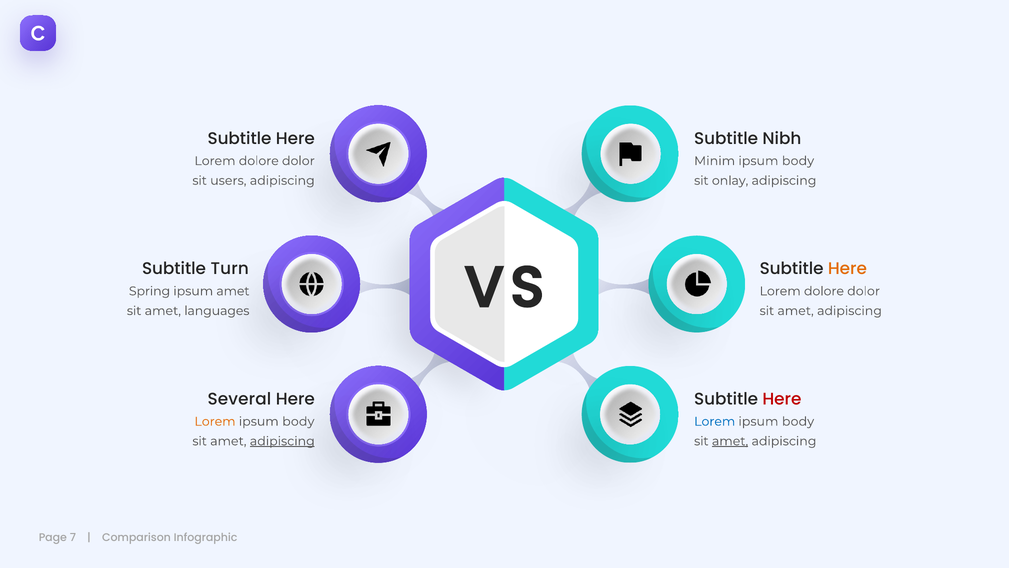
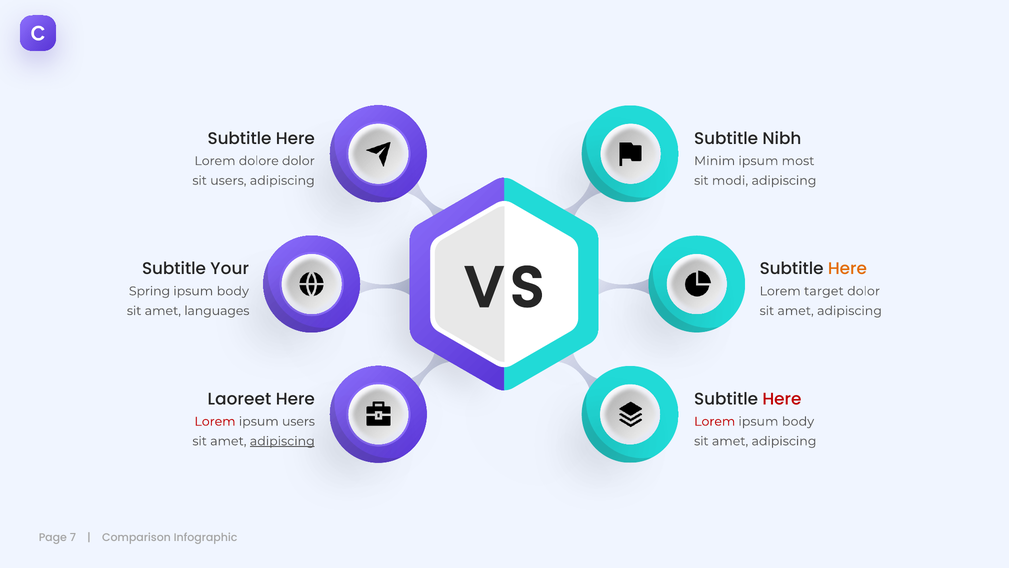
body at (798, 161): body -> most
onlay: onlay -> modi
Turn: Turn -> Your
amet at (233, 291): amet -> body
dolore at (824, 291): dolore -> target
Several: Several -> Laoreet
Lorem at (215, 421) colour: orange -> red
body at (298, 421): body -> users
Lorem at (715, 421) colour: blue -> red
amet at (730, 441) underline: present -> none
